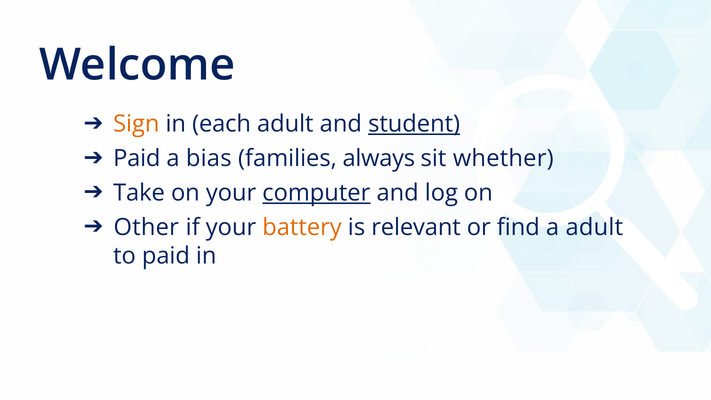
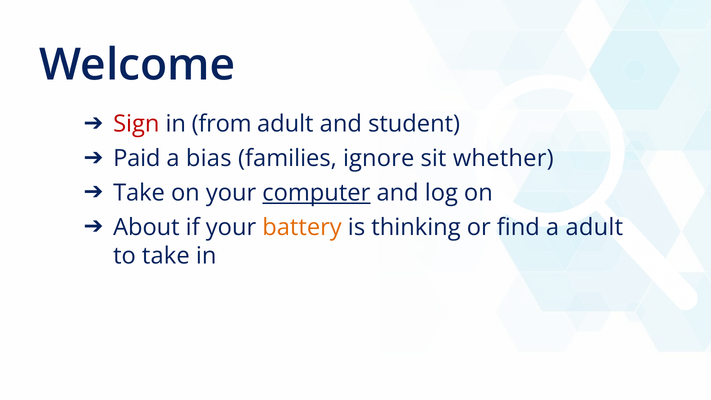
Sign colour: orange -> red
each: each -> from
student underline: present -> none
always: always -> ignore
Other: Other -> About
relevant: relevant -> thinking
to paid: paid -> take
